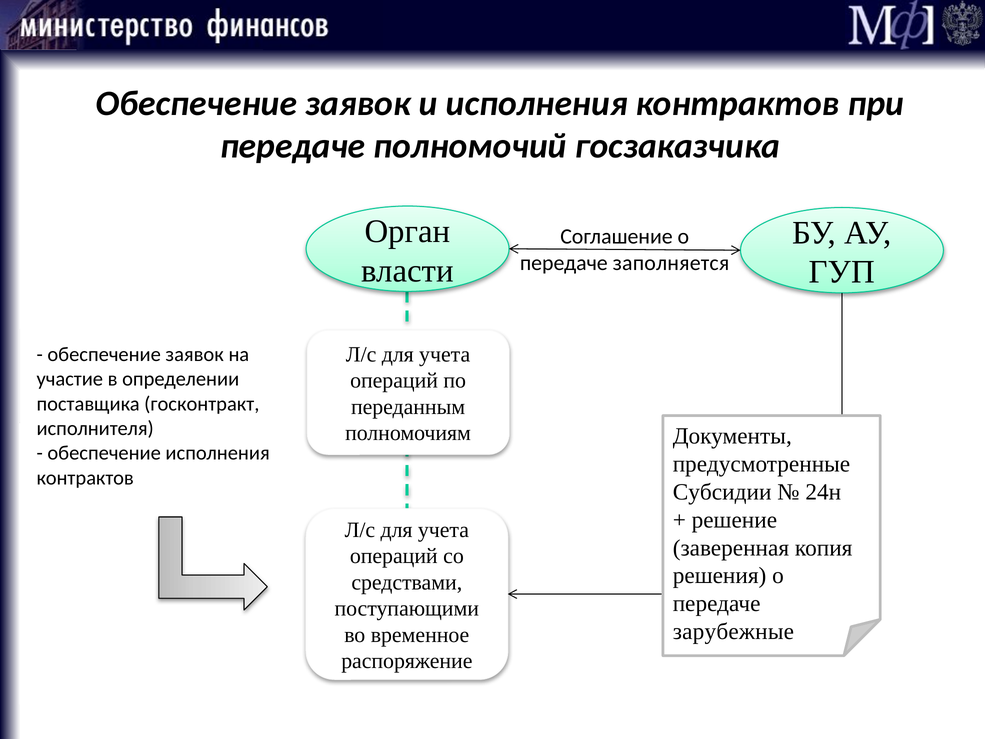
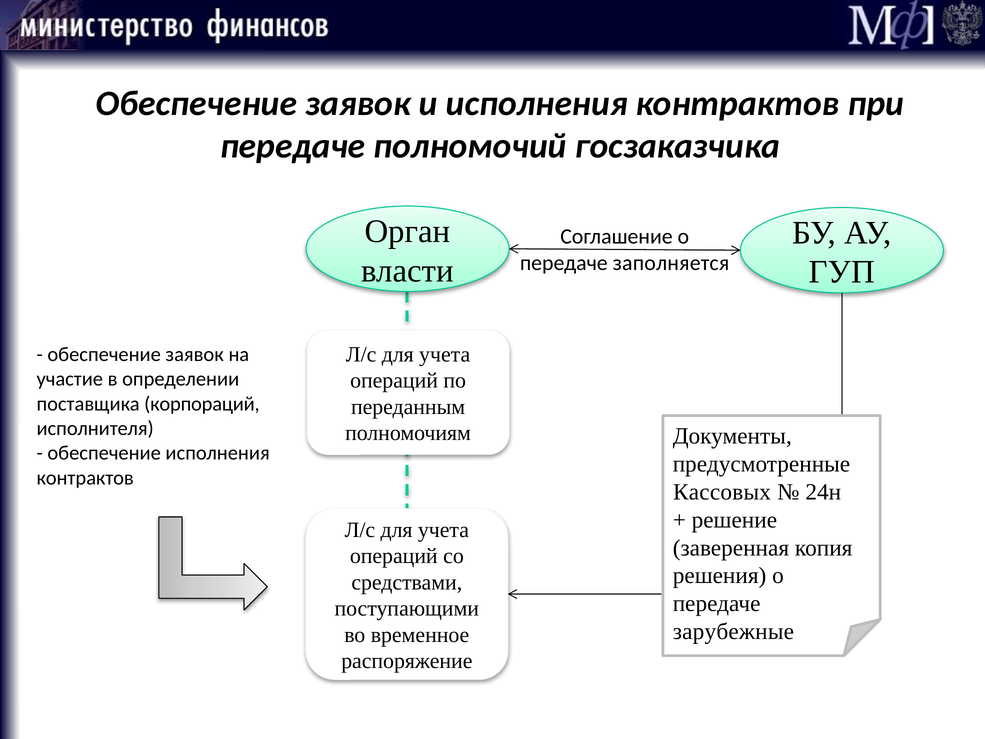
госконтракт: госконтракт -> корпораций
Субсидии: Субсидии -> Кассовых
